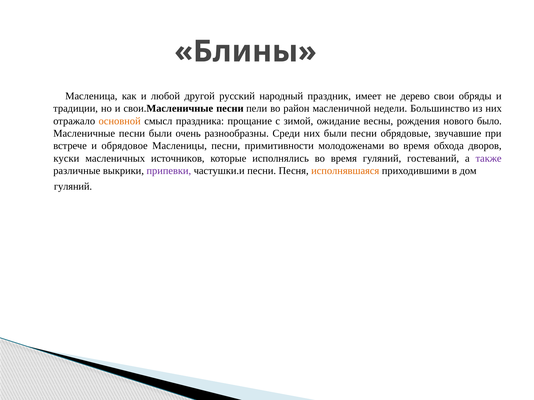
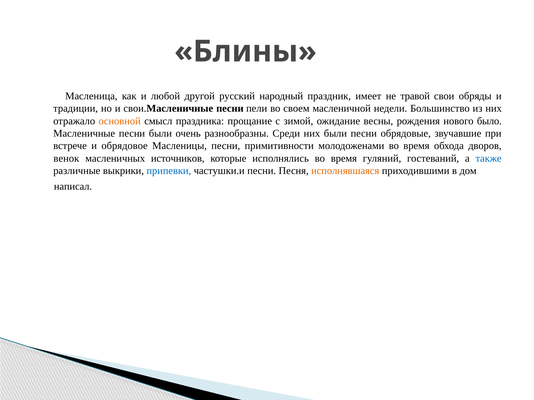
дерево: дерево -> травой
район: район -> своем
куски: куски -> венок
также colour: purple -> blue
припевки colour: purple -> blue
гуляний at (73, 187): гуляний -> написал
